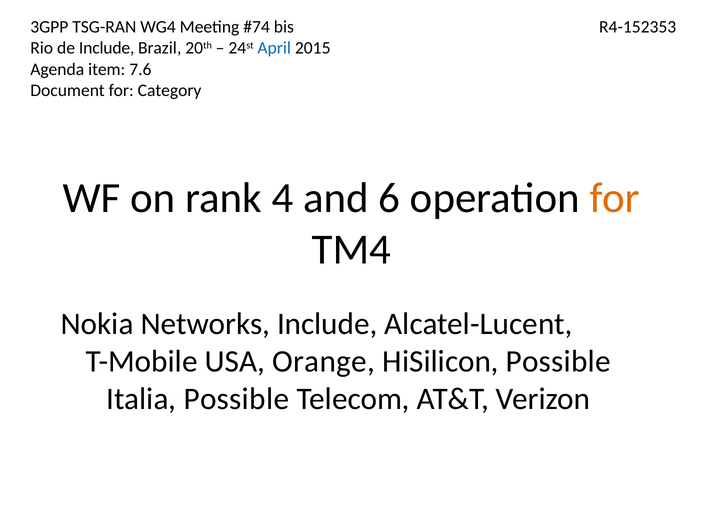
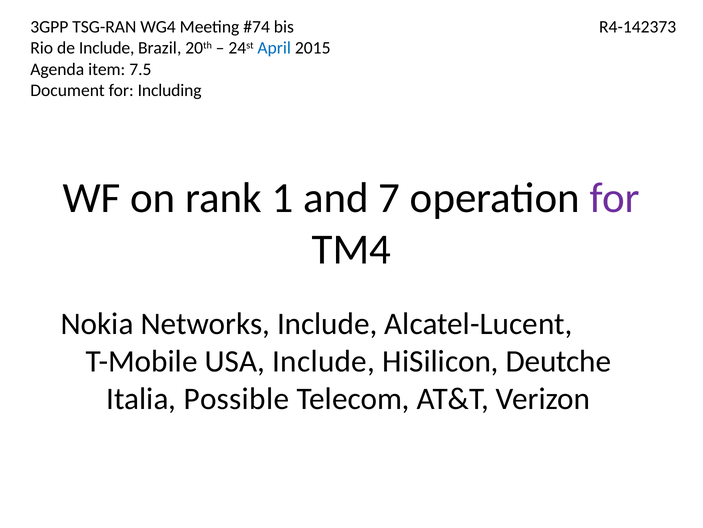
R4-152353: R4-152353 -> R4-142373
7.6: 7.6 -> 7.5
Category: Category -> Including
4: 4 -> 1
6: 6 -> 7
for at (615, 198) colour: orange -> purple
USA Orange: Orange -> Include
HiSilicon Possible: Possible -> Deutche
